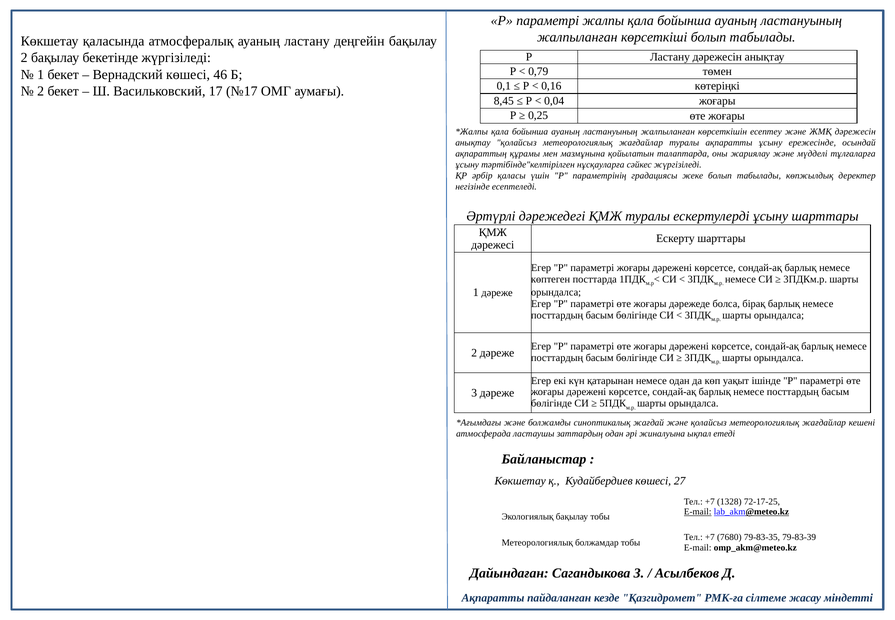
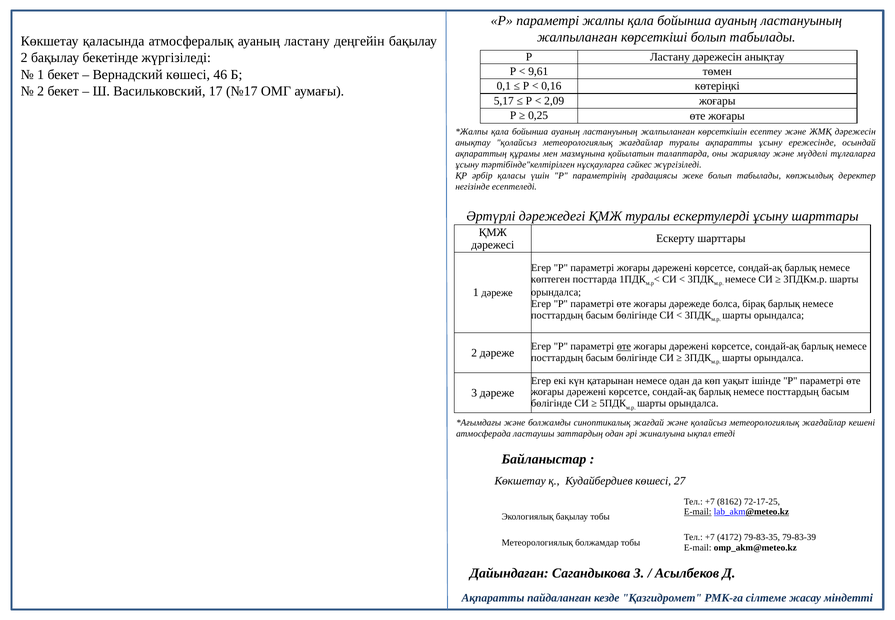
0,79: 0,79 -> 9,61
8,45: 8,45 -> 5,17
0,04: 0,04 -> 2,09
өте at (624, 346) underline: none -> present
1328: 1328 -> 8162
7680: 7680 -> 4172
